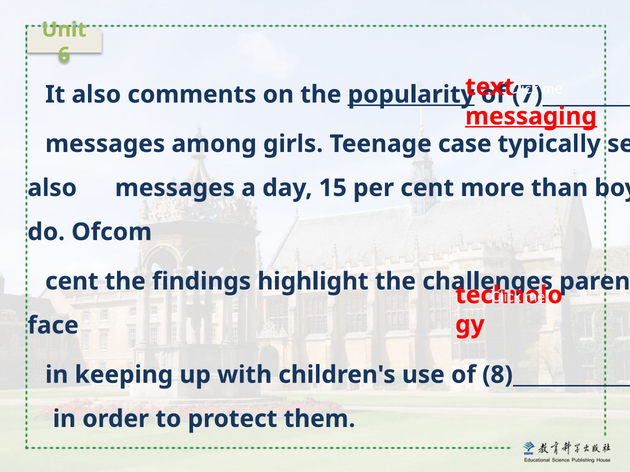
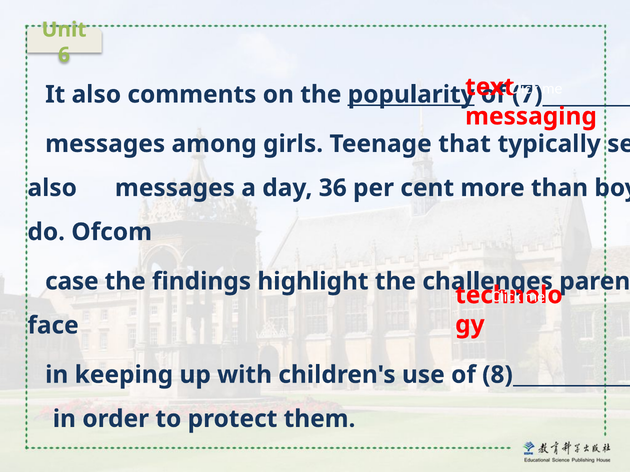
messaging underline: present -> none
case: case -> that
15: 15 -> 36
cent at (72, 282): cent -> case
